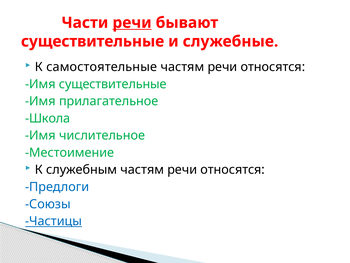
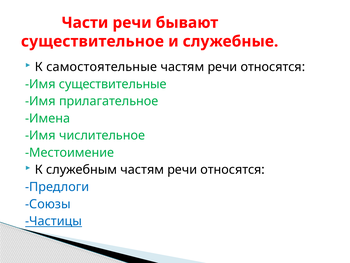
речи at (132, 23) underline: present -> none
существительные at (93, 41): существительные -> существительное
Школа: Школа -> Имена
